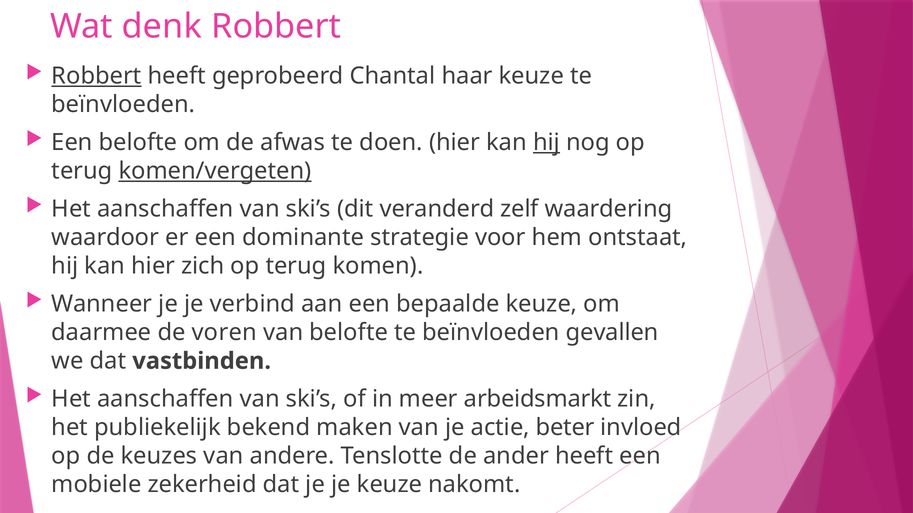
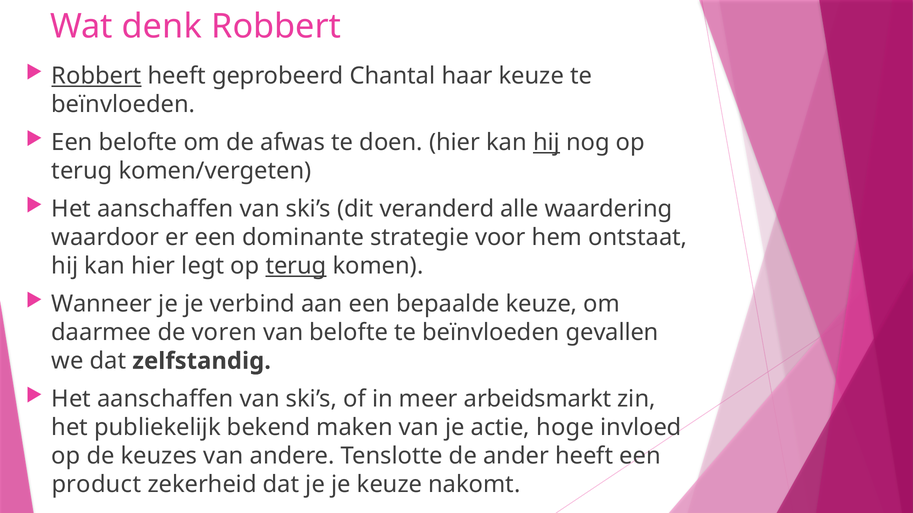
komen/vergeten underline: present -> none
zelf: zelf -> alle
zich: zich -> legt
terug at (296, 266) underline: none -> present
vastbinden: vastbinden -> zelfstandig
beter: beter -> hoge
mobiele: mobiele -> product
